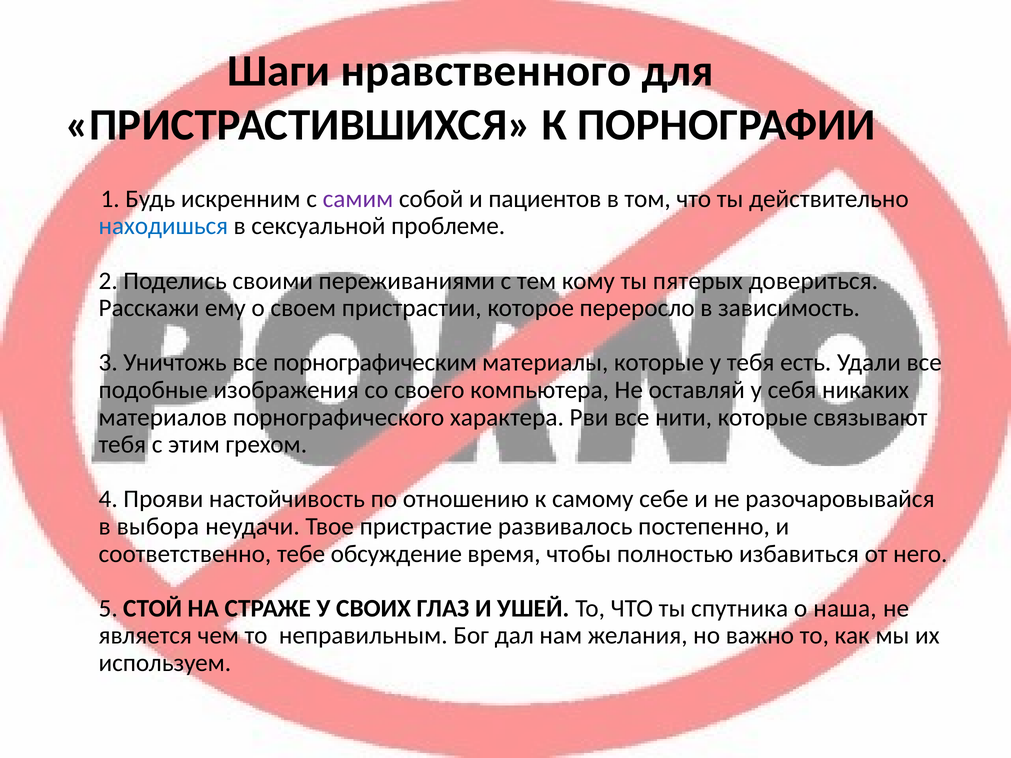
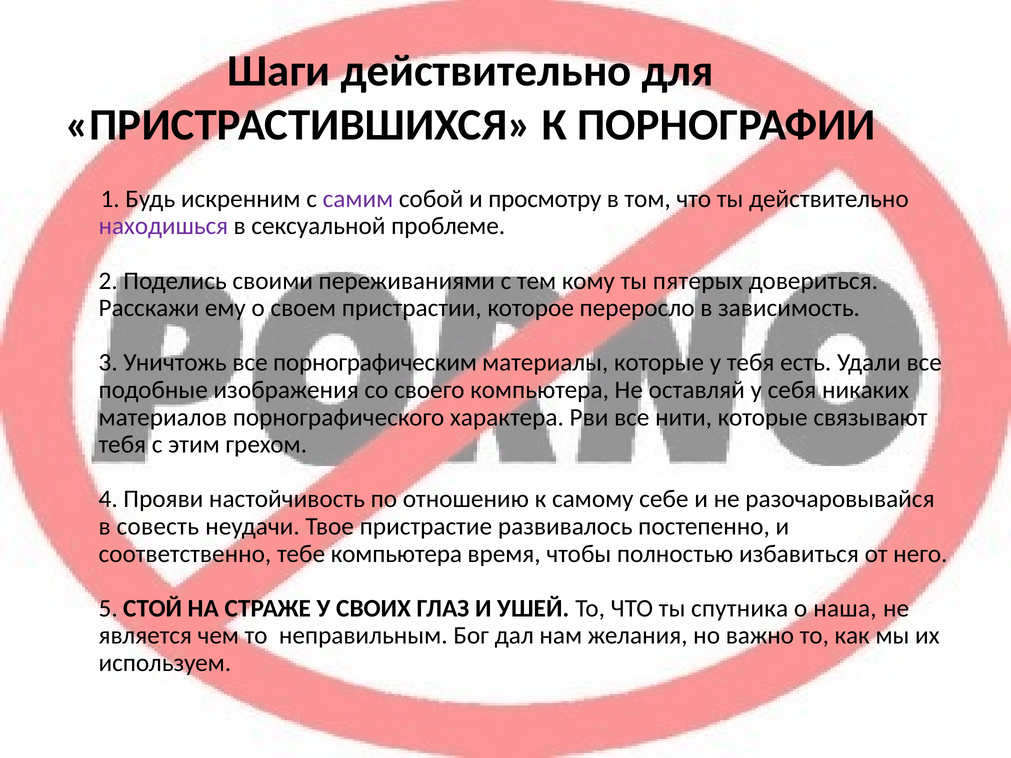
Шаги нравственного: нравственного -> действительно
пациентов: пациентов -> просмотру
находишься colour: blue -> purple
выбора: выбора -> совесть
тебе обсуждение: обсуждение -> компьютера
